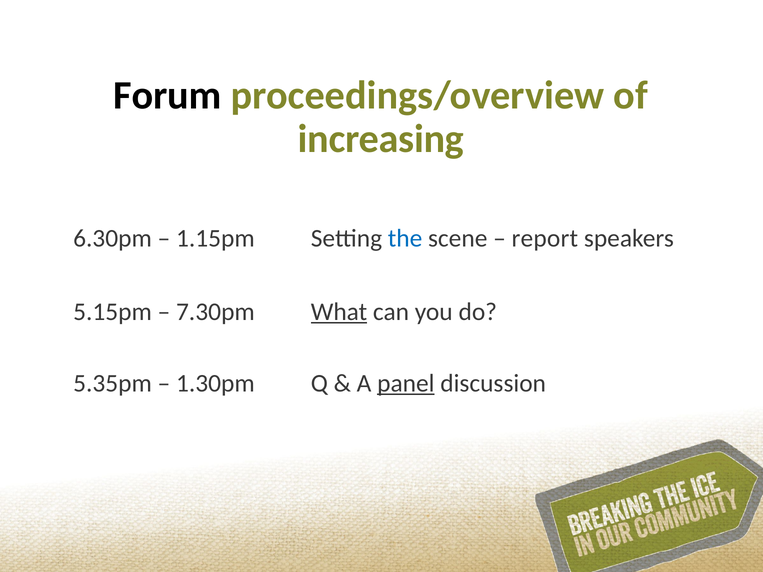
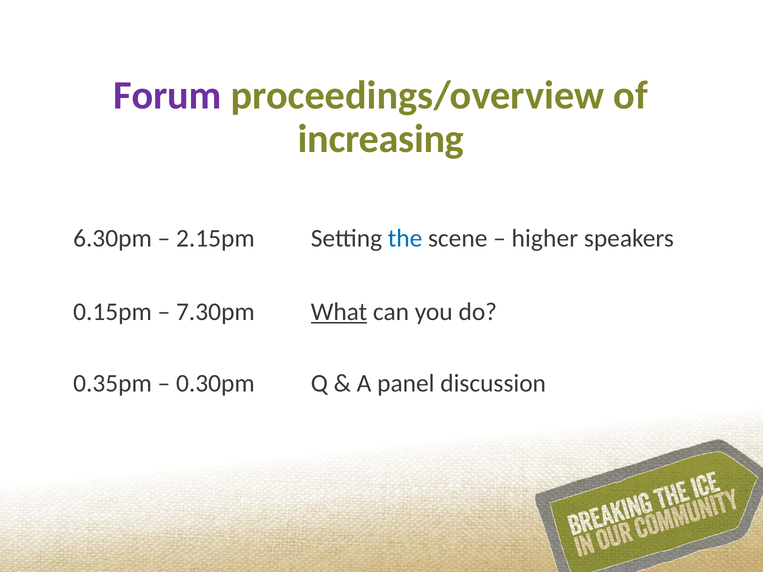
Forum colour: black -> purple
1.15pm: 1.15pm -> 2.15pm
report: report -> higher
5.15pm: 5.15pm -> 0.15pm
5.35pm: 5.35pm -> 0.35pm
1.30pm: 1.30pm -> 0.30pm
panel underline: present -> none
